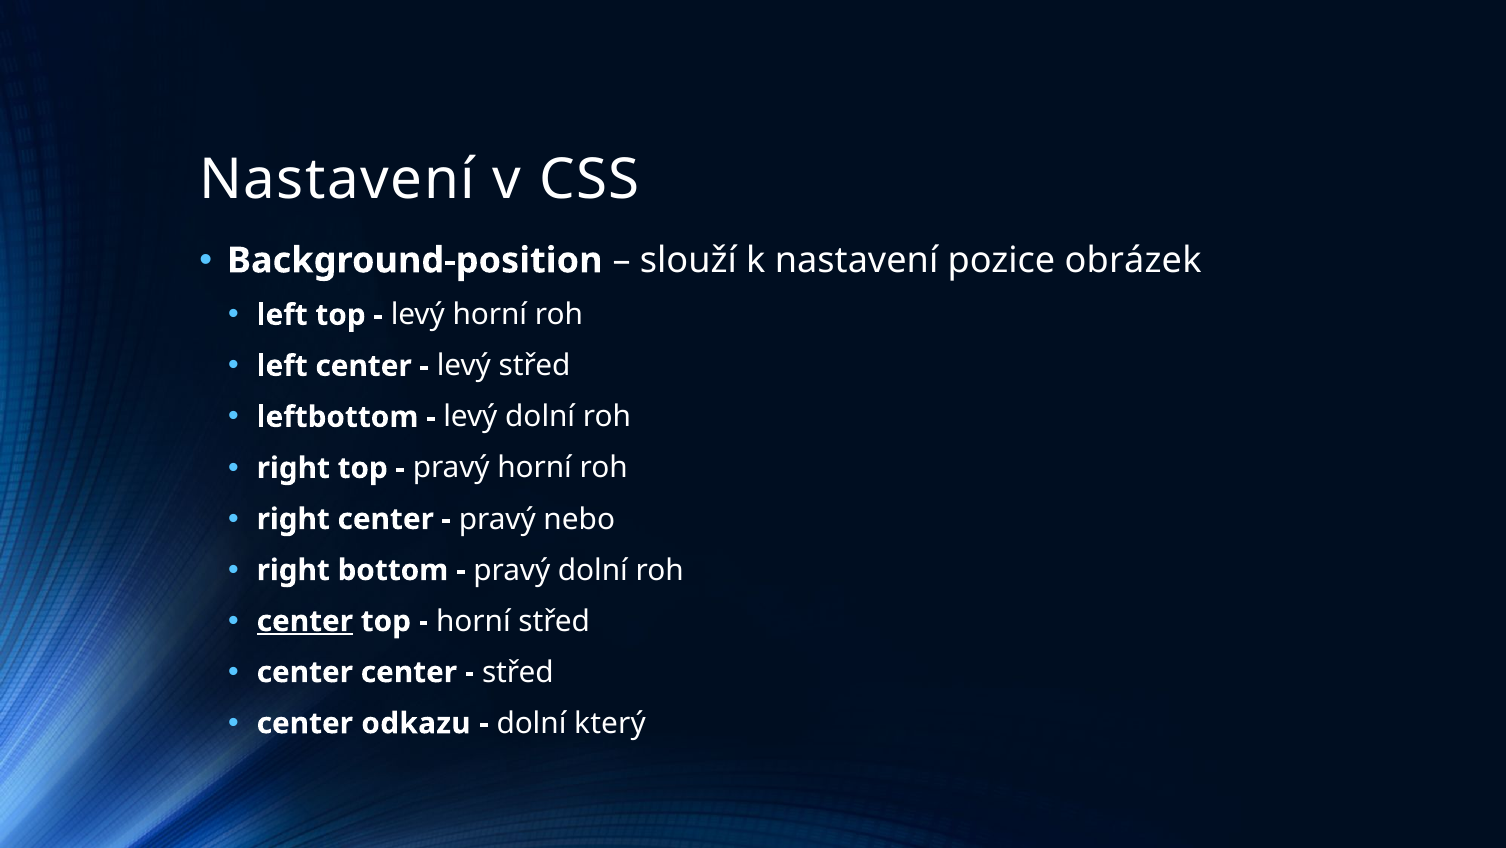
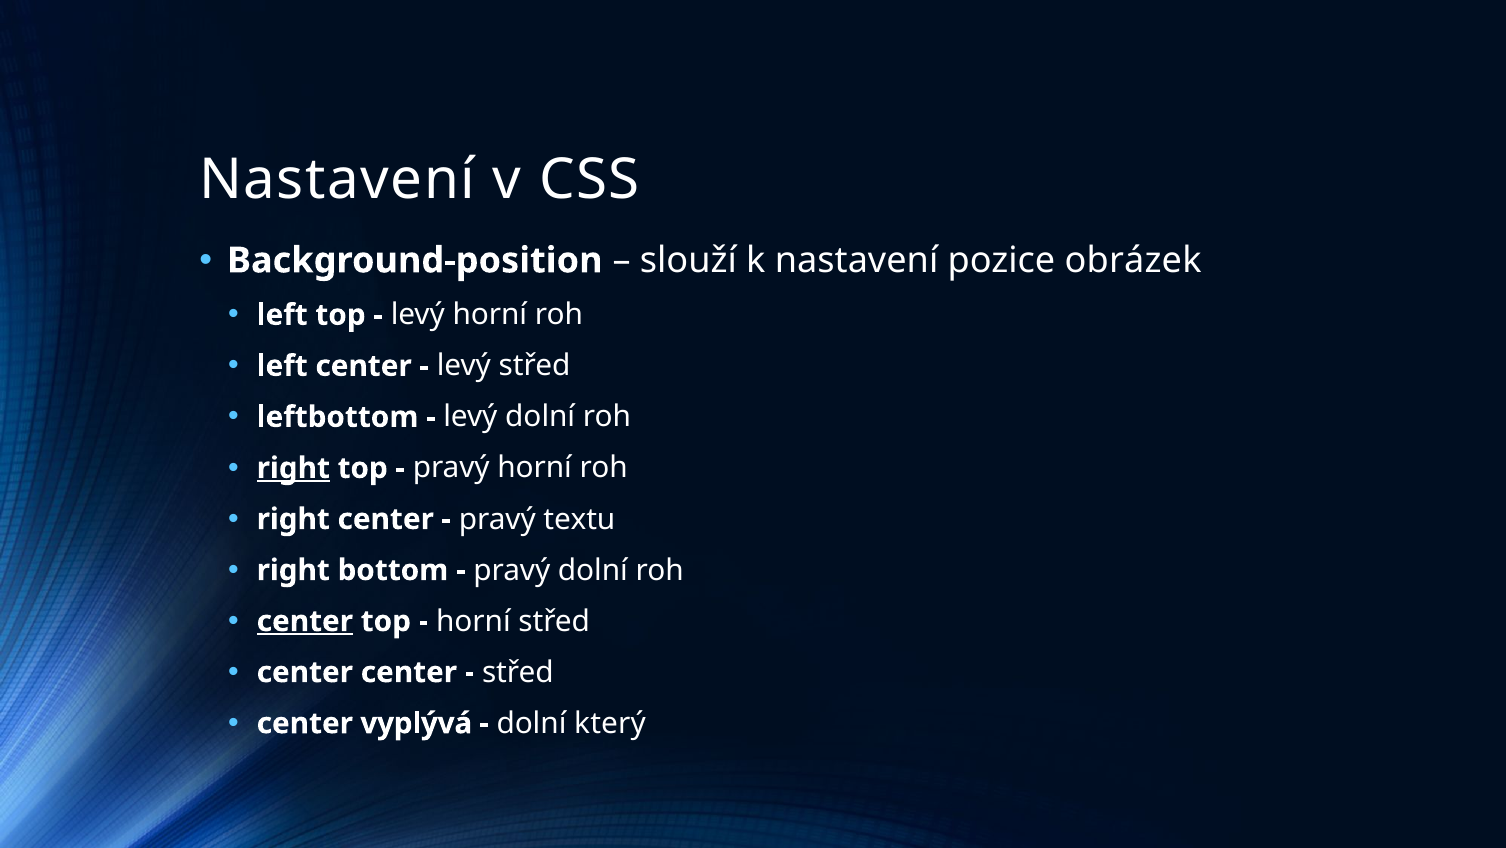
right at (293, 468) underline: none -> present
nebo: nebo -> textu
odkazu: odkazu -> vyplývá
